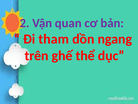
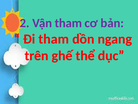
Vận quan: quan -> tham
